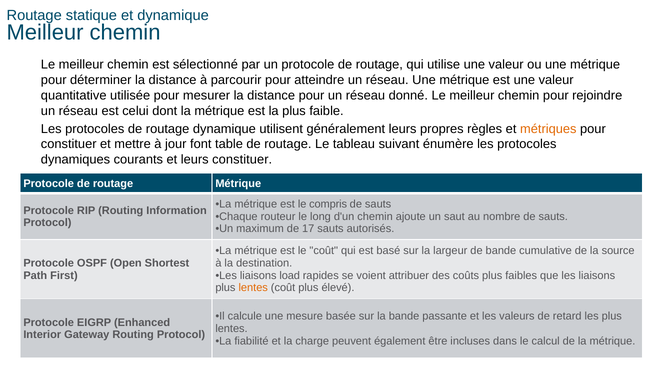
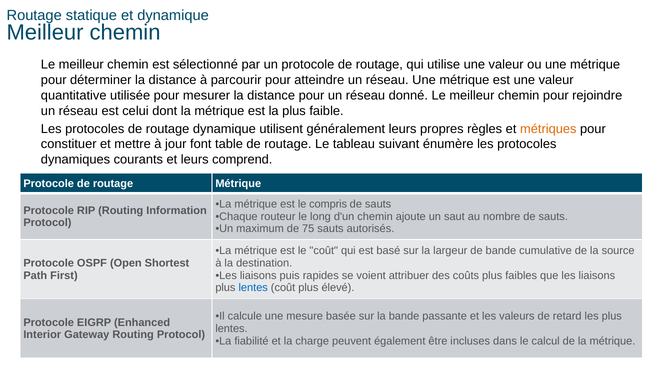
leurs constituer: constituer -> comprend
17: 17 -> 75
load: load -> puis
lentes at (253, 288) colour: orange -> blue
